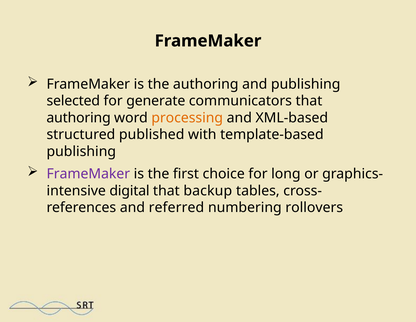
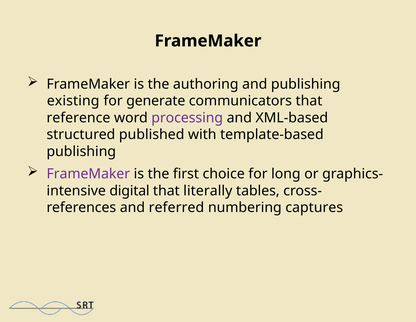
selected: selected -> existing
authoring at (79, 118): authoring -> reference
processing colour: orange -> purple
backup: backup -> literally
rollovers: rollovers -> captures
